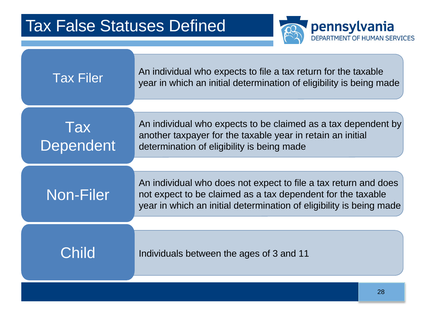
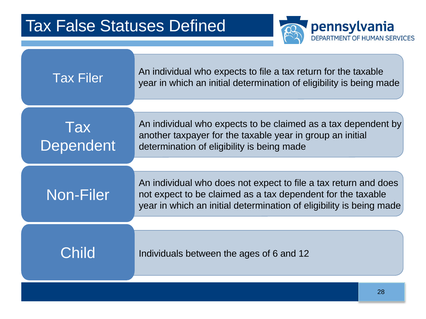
retain: retain -> group
3: 3 -> 6
11: 11 -> 12
